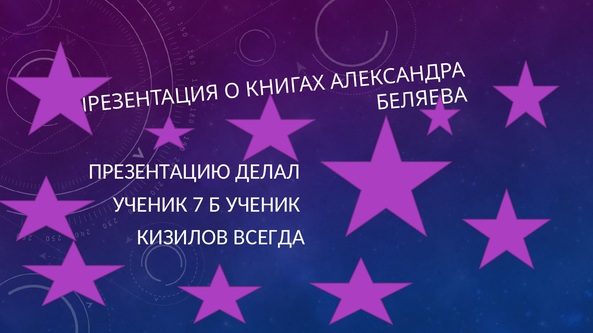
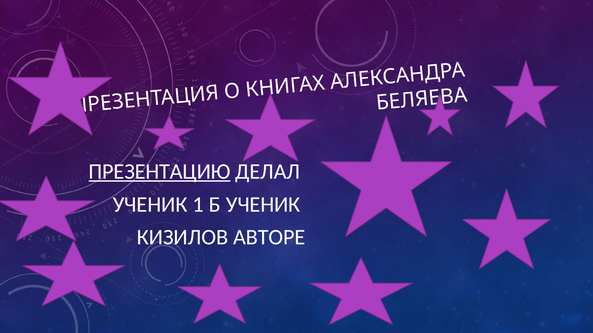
ПРЕЗЕНТАЦИЮ underline: none -> present
7: 7 -> 1
ВСЕГДА: ВСЕГДА -> АВТОРЕ
